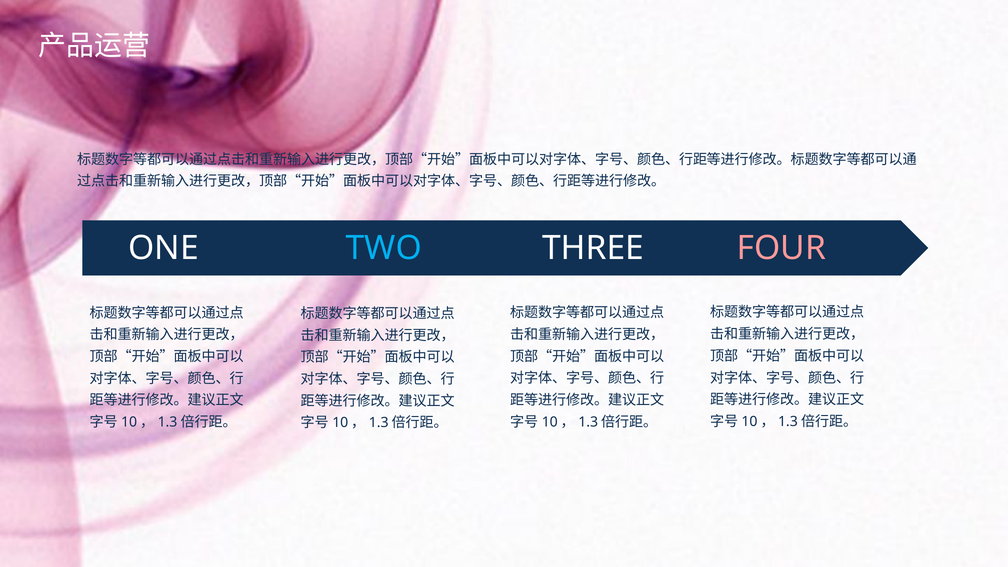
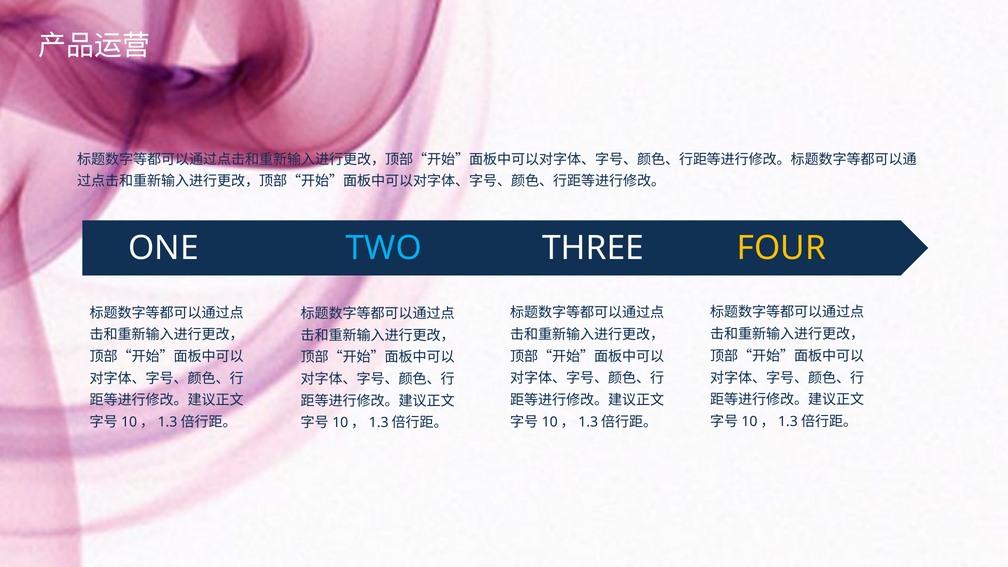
FOUR colour: pink -> yellow
